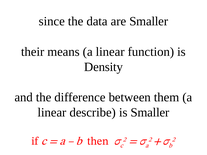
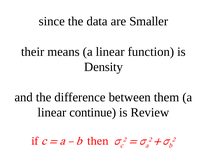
describe: describe -> continue
is Smaller: Smaller -> Review
